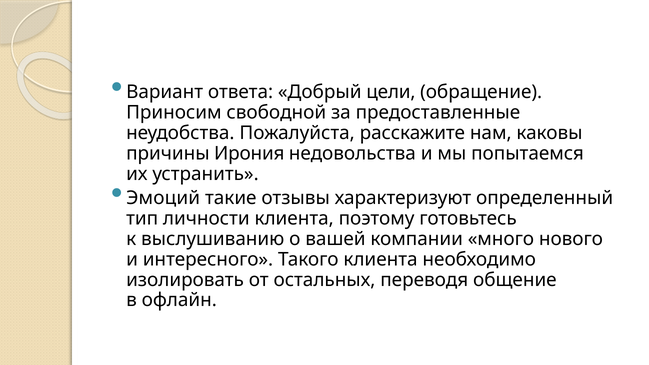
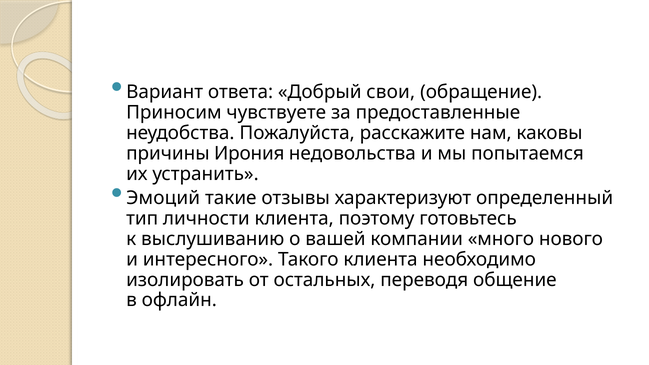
цели: цели -> свои
свободной: свободной -> чувствуете
